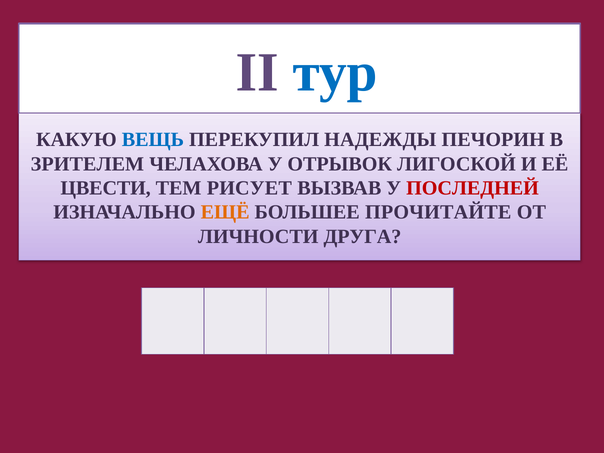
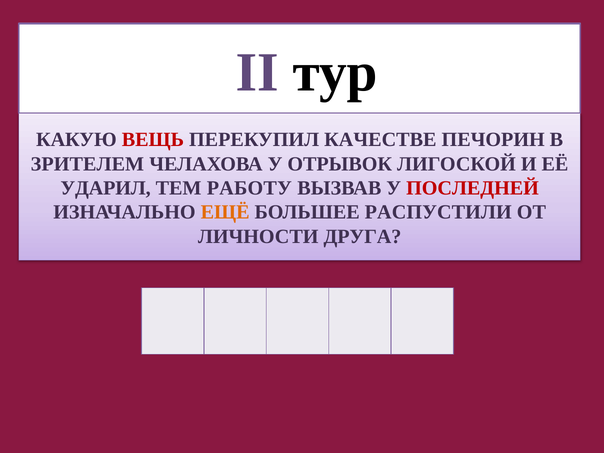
тур colour: blue -> black
ВЕЩЬ colour: blue -> red
НАДЕЖДЫ: НАДЕЖДЫ -> КАЧЕСТВЕ
ЦВЕСТИ: ЦВЕСТИ -> УДАРИЛ
РИСУЕТ: РИСУЕТ -> РАБОТУ
ПРОЧИТАЙТЕ: ПРОЧИТАЙТЕ -> РАСПУСТИЛИ
